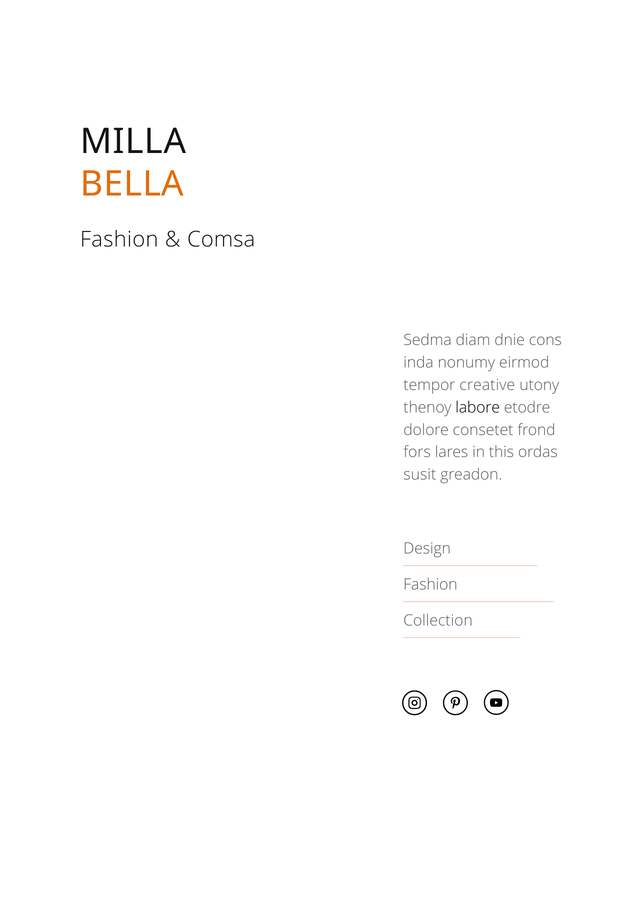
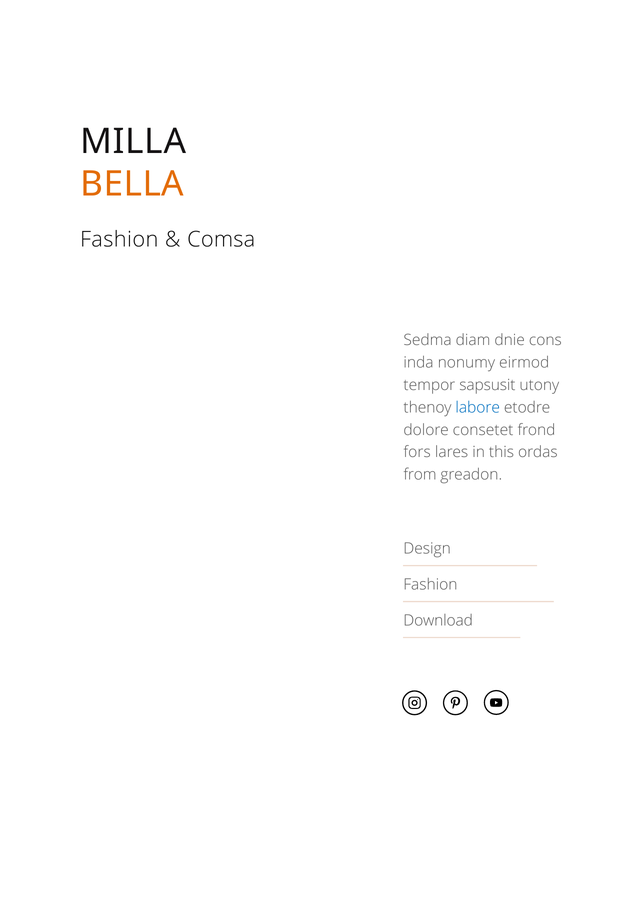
creative: creative -> sapsusit
labore colour: black -> blue
susit: susit -> from
Collection: Collection -> Download
